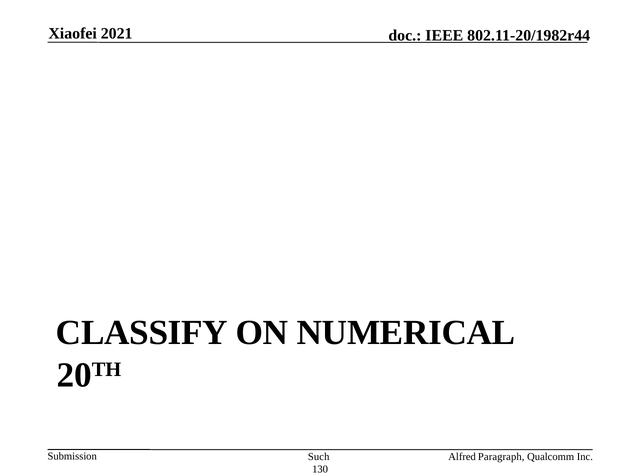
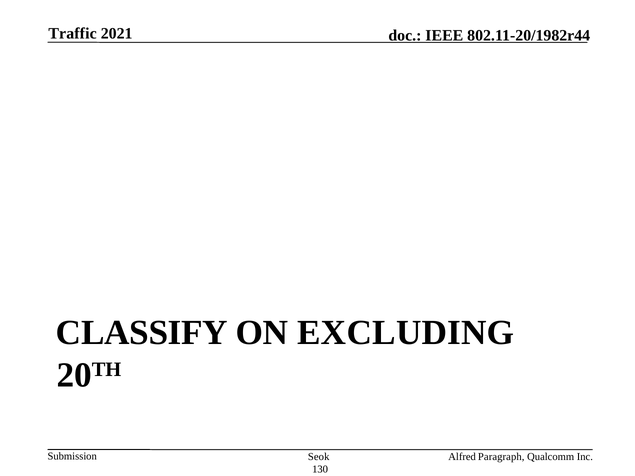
Xiaofei: Xiaofei -> Traffic
NUMERICAL: NUMERICAL -> EXCLUDING
Such: Such -> Seok
